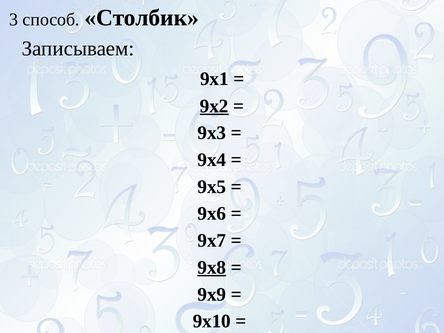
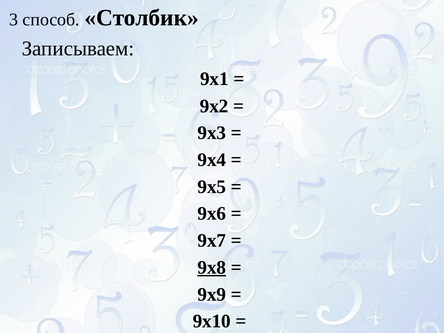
9x2 underline: present -> none
